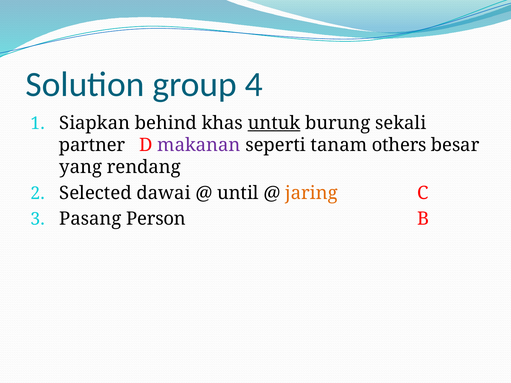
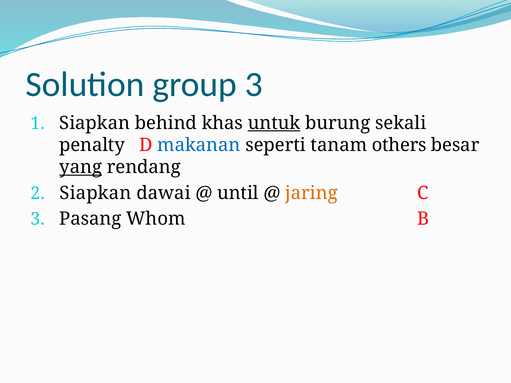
group 4: 4 -> 3
partner: partner -> penalty
makanan colour: purple -> blue
yang underline: none -> present
2 Selected: Selected -> Siapkan
Person: Person -> Whom
